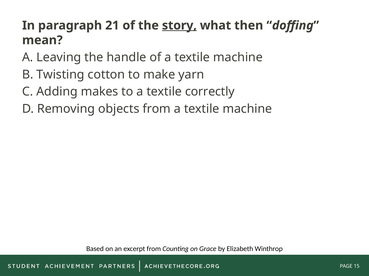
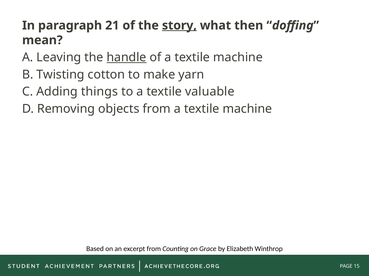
handle underline: none -> present
makes: makes -> things
correctly: correctly -> valuable
